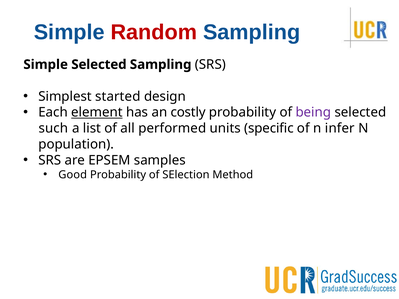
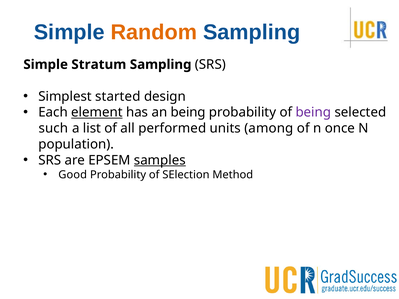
Random colour: red -> orange
Simple Selected: Selected -> Stratum
an costly: costly -> being
specific: specific -> among
infer: infer -> once
samples underline: none -> present
